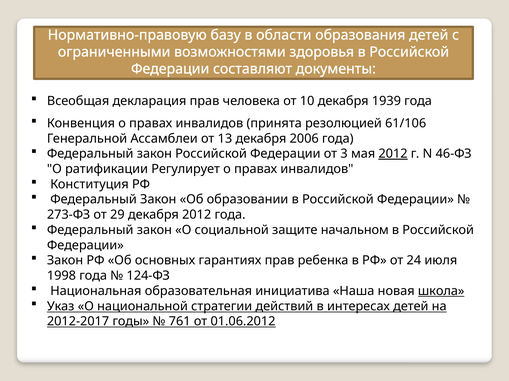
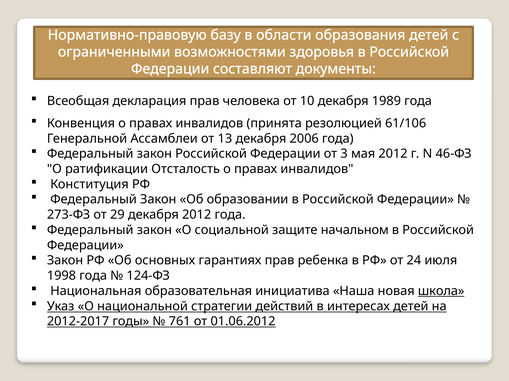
1939: 1939 -> 1989
2012 at (393, 154) underline: present -> none
Регулирует: Регулирует -> Отсталость
